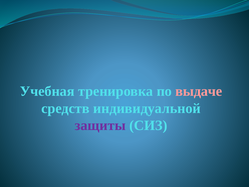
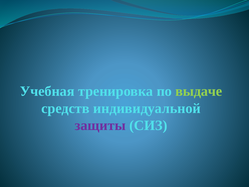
выдаче colour: pink -> light green
